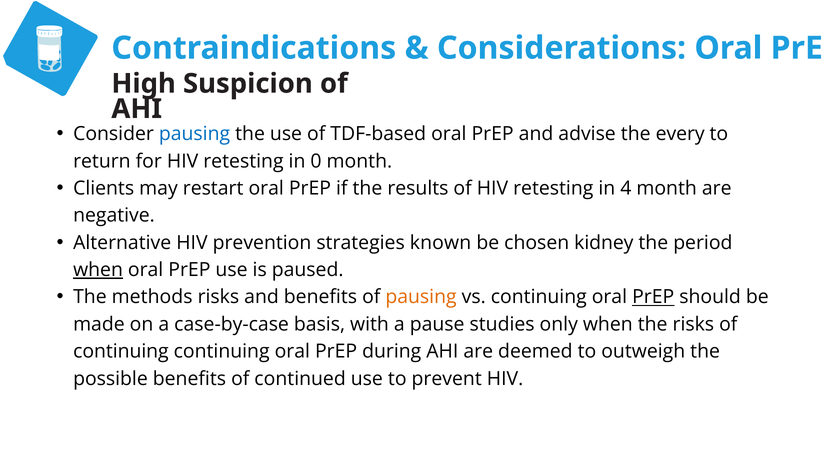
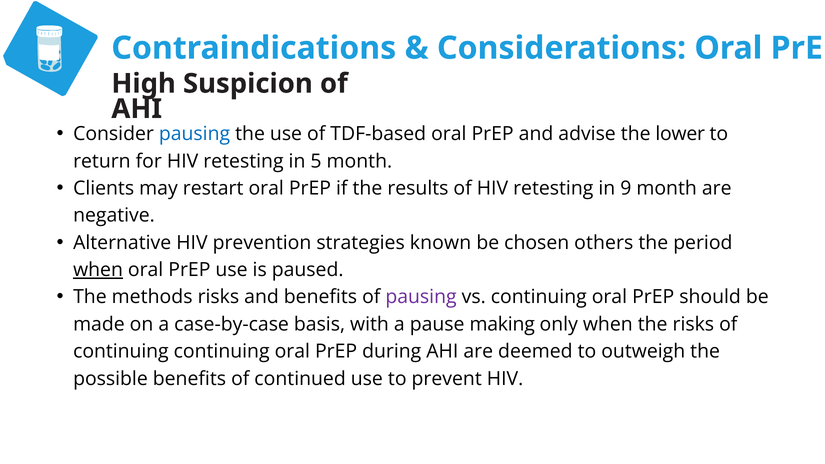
every: every -> lower
0: 0 -> 5
4: 4 -> 9
kidney: kidney -> others
pausing at (421, 297) colour: orange -> purple
PrEP at (653, 297) underline: present -> none
studies: studies -> making
